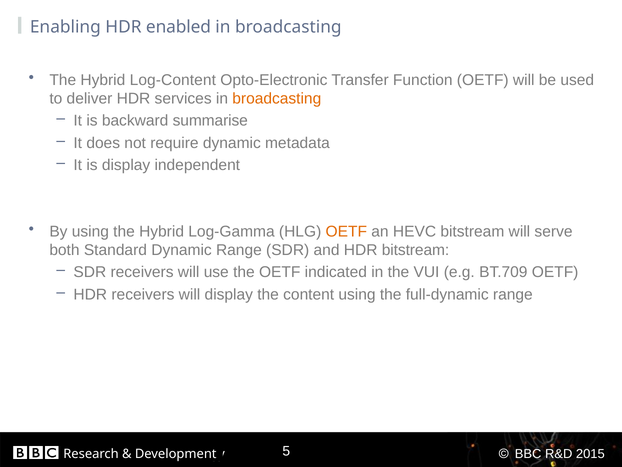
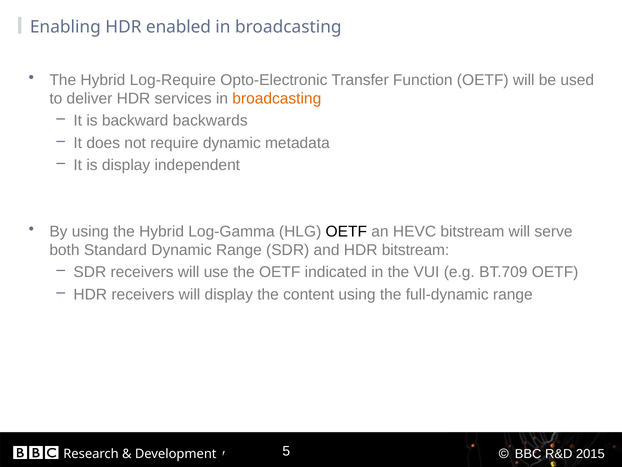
Log-Content: Log-Content -> Log-Require
summarise: summarise -> backwards
OETF at (346, 231) colour: orange -> black
